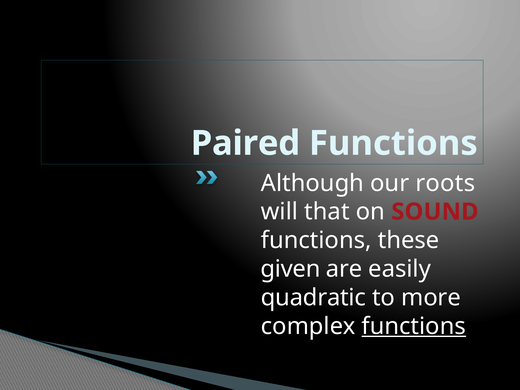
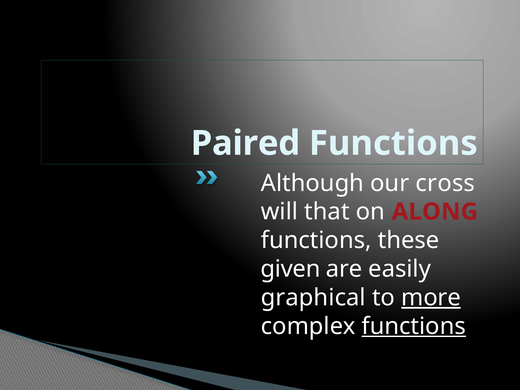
roots: roots -> cross
SOUND: SOUND -> ALONG
quadratic: quadratic -> graphical
more underline: none -> present
